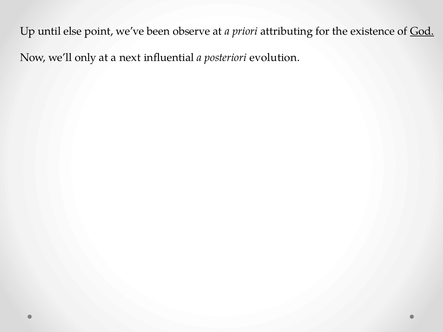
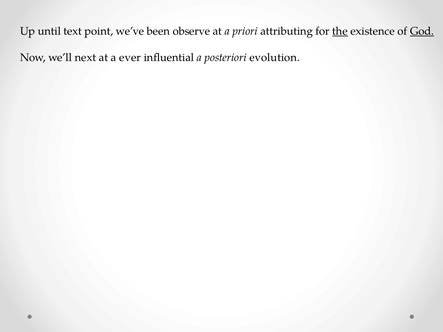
else: else -> text
the underline: none -> present
only: only -> next
next: next -> ever
